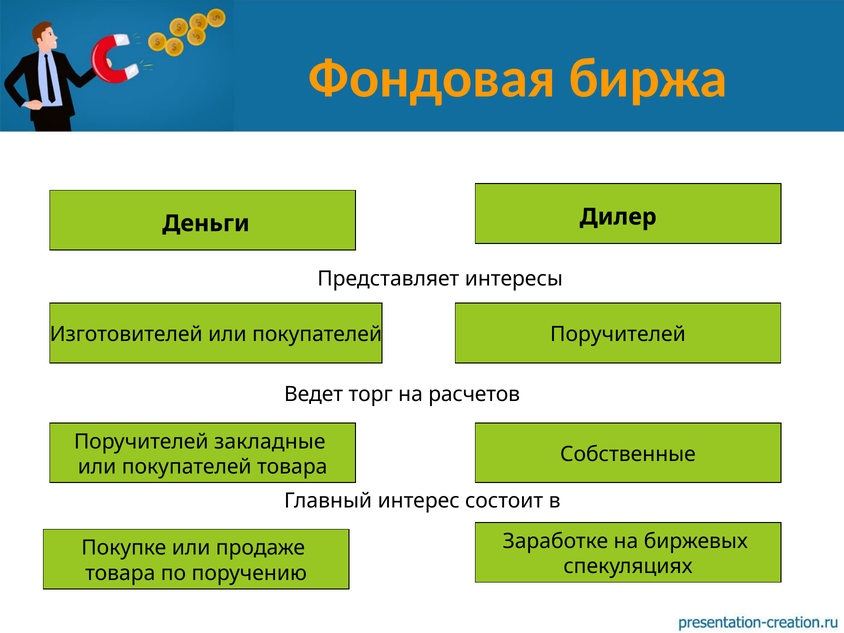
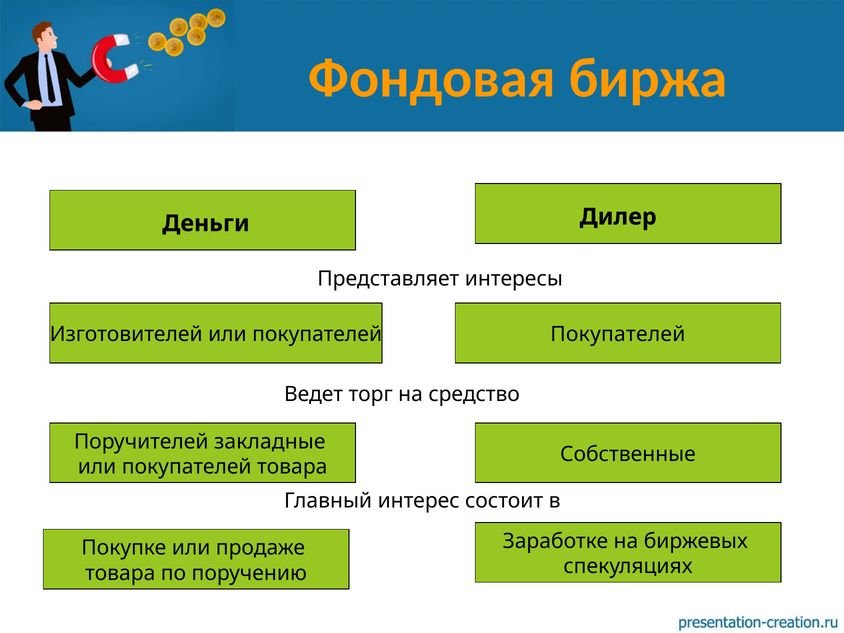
Поручителей at (618, 335): Поручителей -> Покупателей
расчетов: расчетов -> средство
